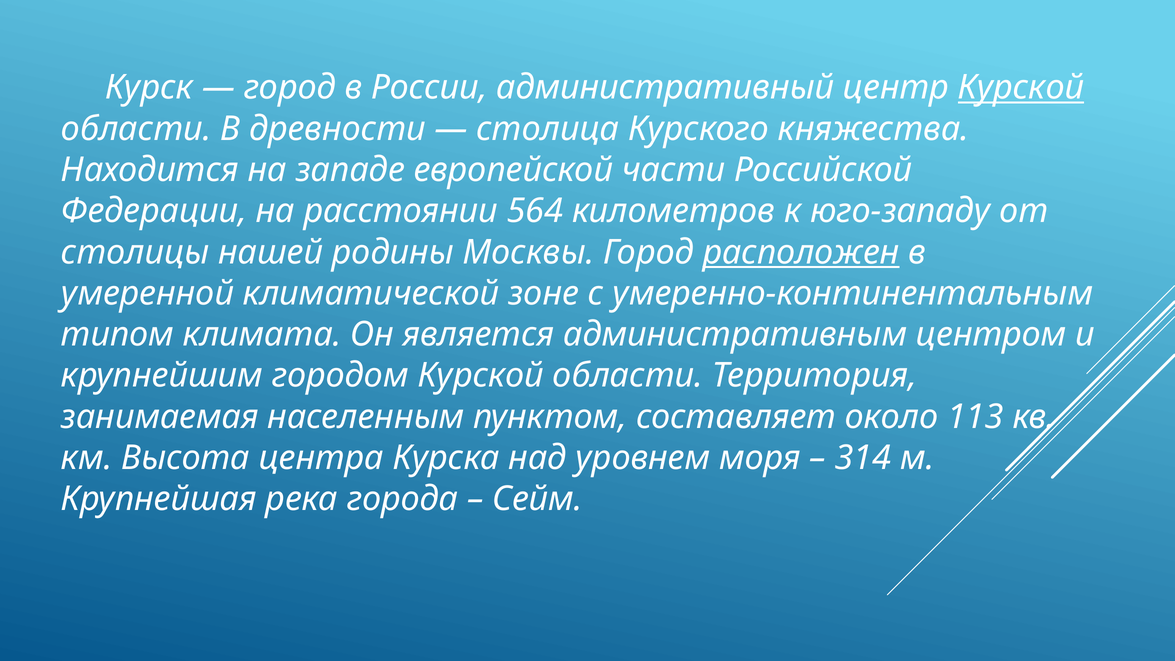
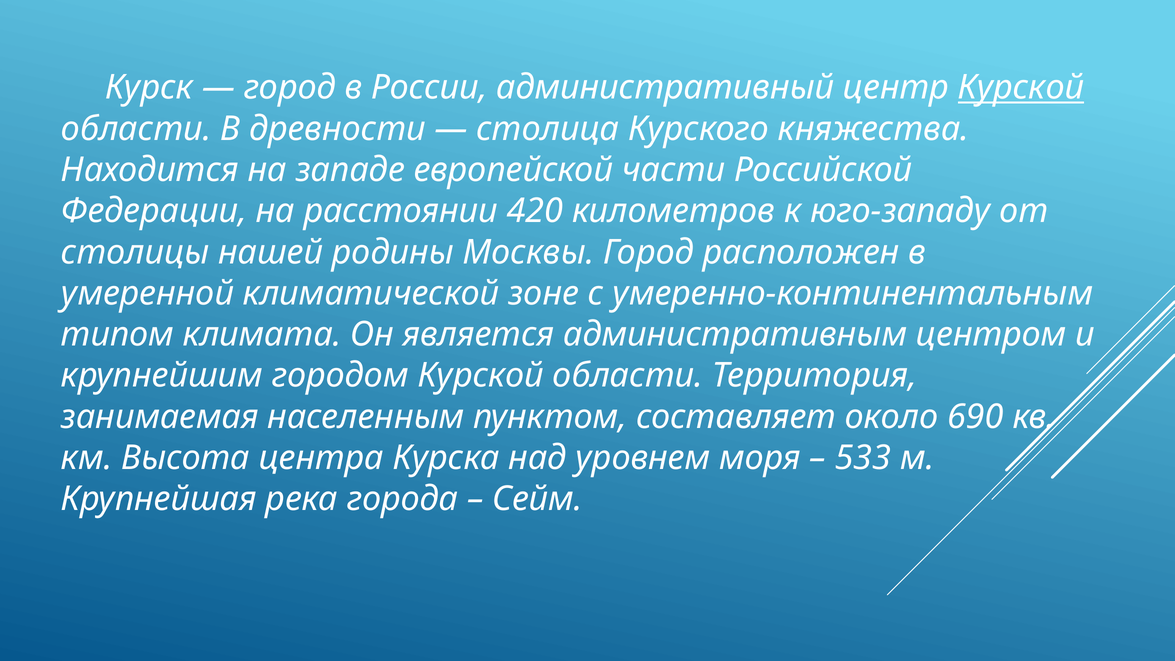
564: 564 -> 420
расположен underline: present -> none
113: 113 -> 690
314: 314 -> 533
